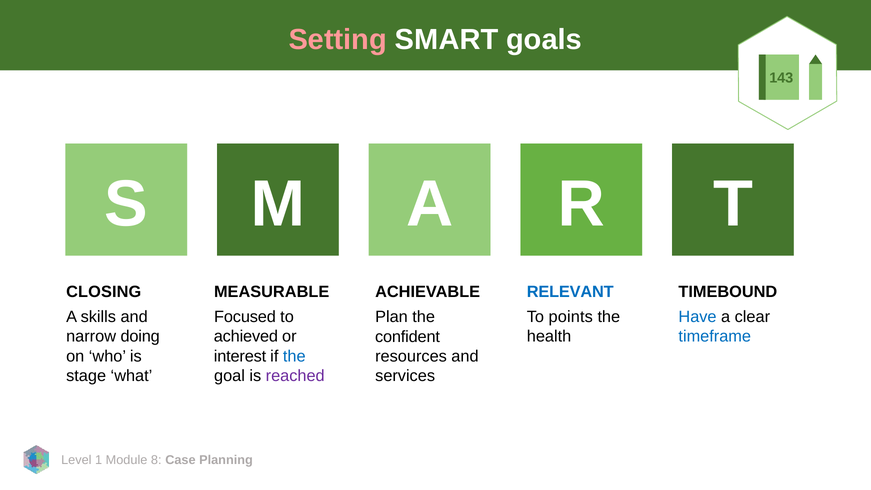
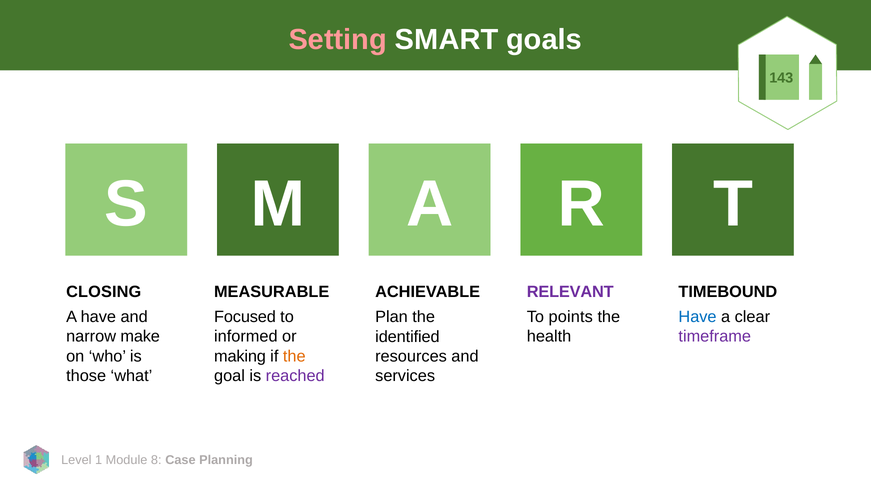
RELEVANT colour: blue -> purple
A skills: skills -> have
doing: doing -> make
achieved: achieved -> informed
confident: confident -> identified
timeframe colour: blue -> purple
interest: interest -> making
the at (294, 356) colour: blue -> orange
stage: stage -> those
